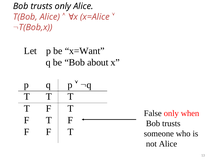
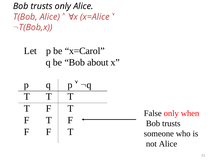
x=Want: x=Want -> x=Carol
